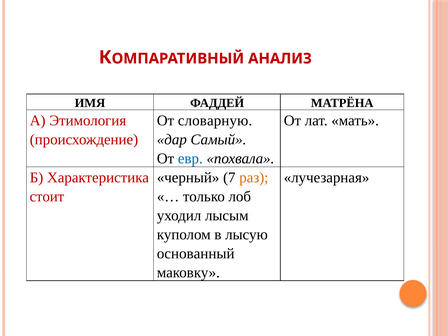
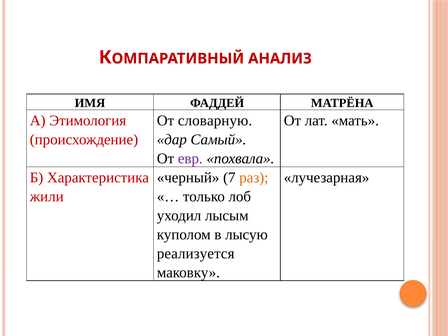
евр colour: blue -> purple
стоит: стоит -> жили
основанный: основанный -> реализуется
